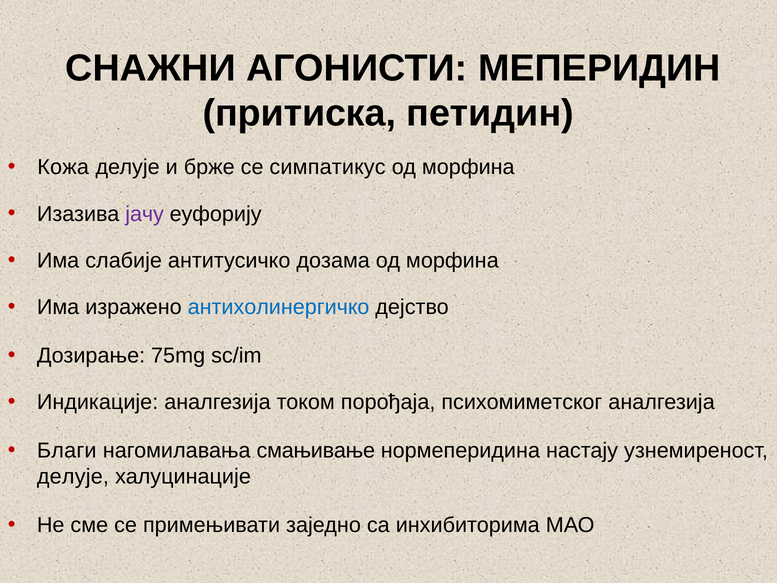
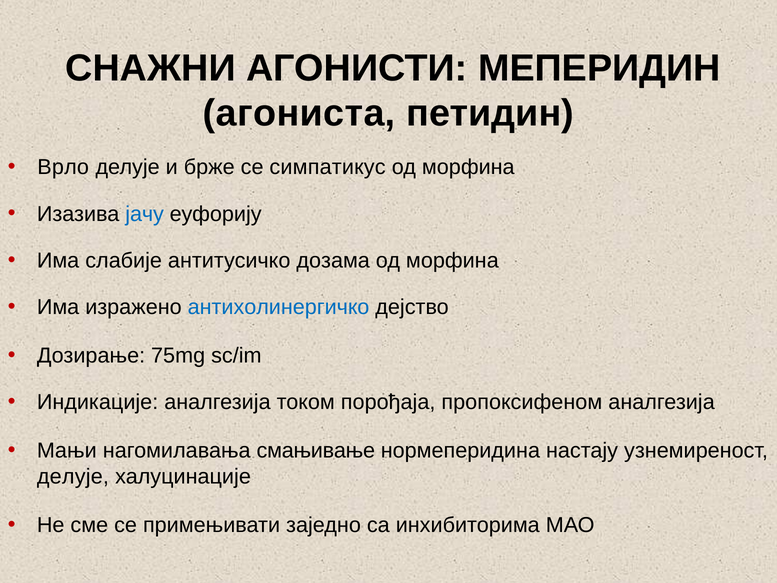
притиска: притиска -> агониста
Кожа: Кожа -> Врло
јачу colour: purple -> blue
психомиметског: психомиметског -> пропоксифеном
Благи: Благи -> Мањи
